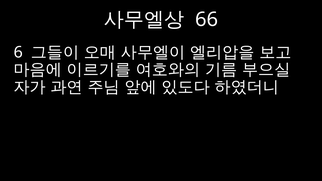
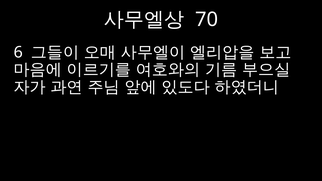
66: 66 -> 70
